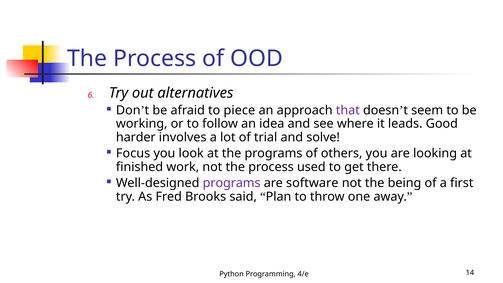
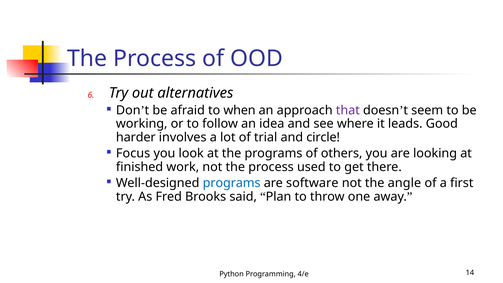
piece: piece -> when
solve: solve -> circle
programs at (232, 183) colour: purple -> blue
being: being -> angle
